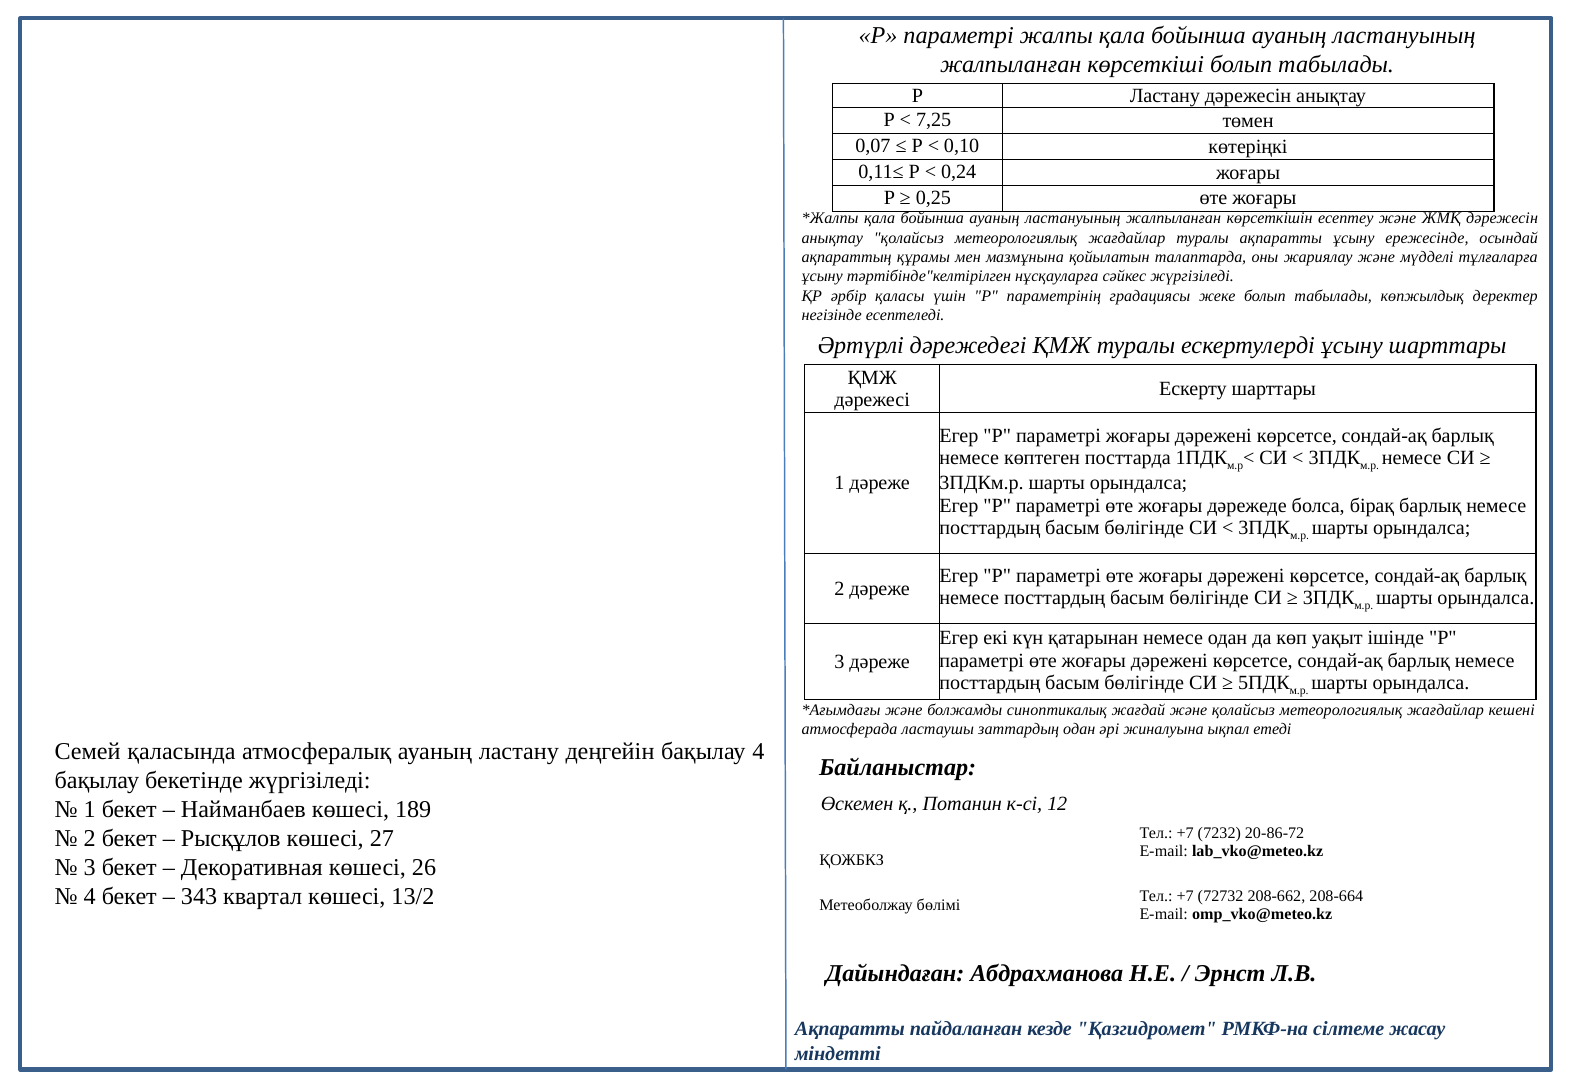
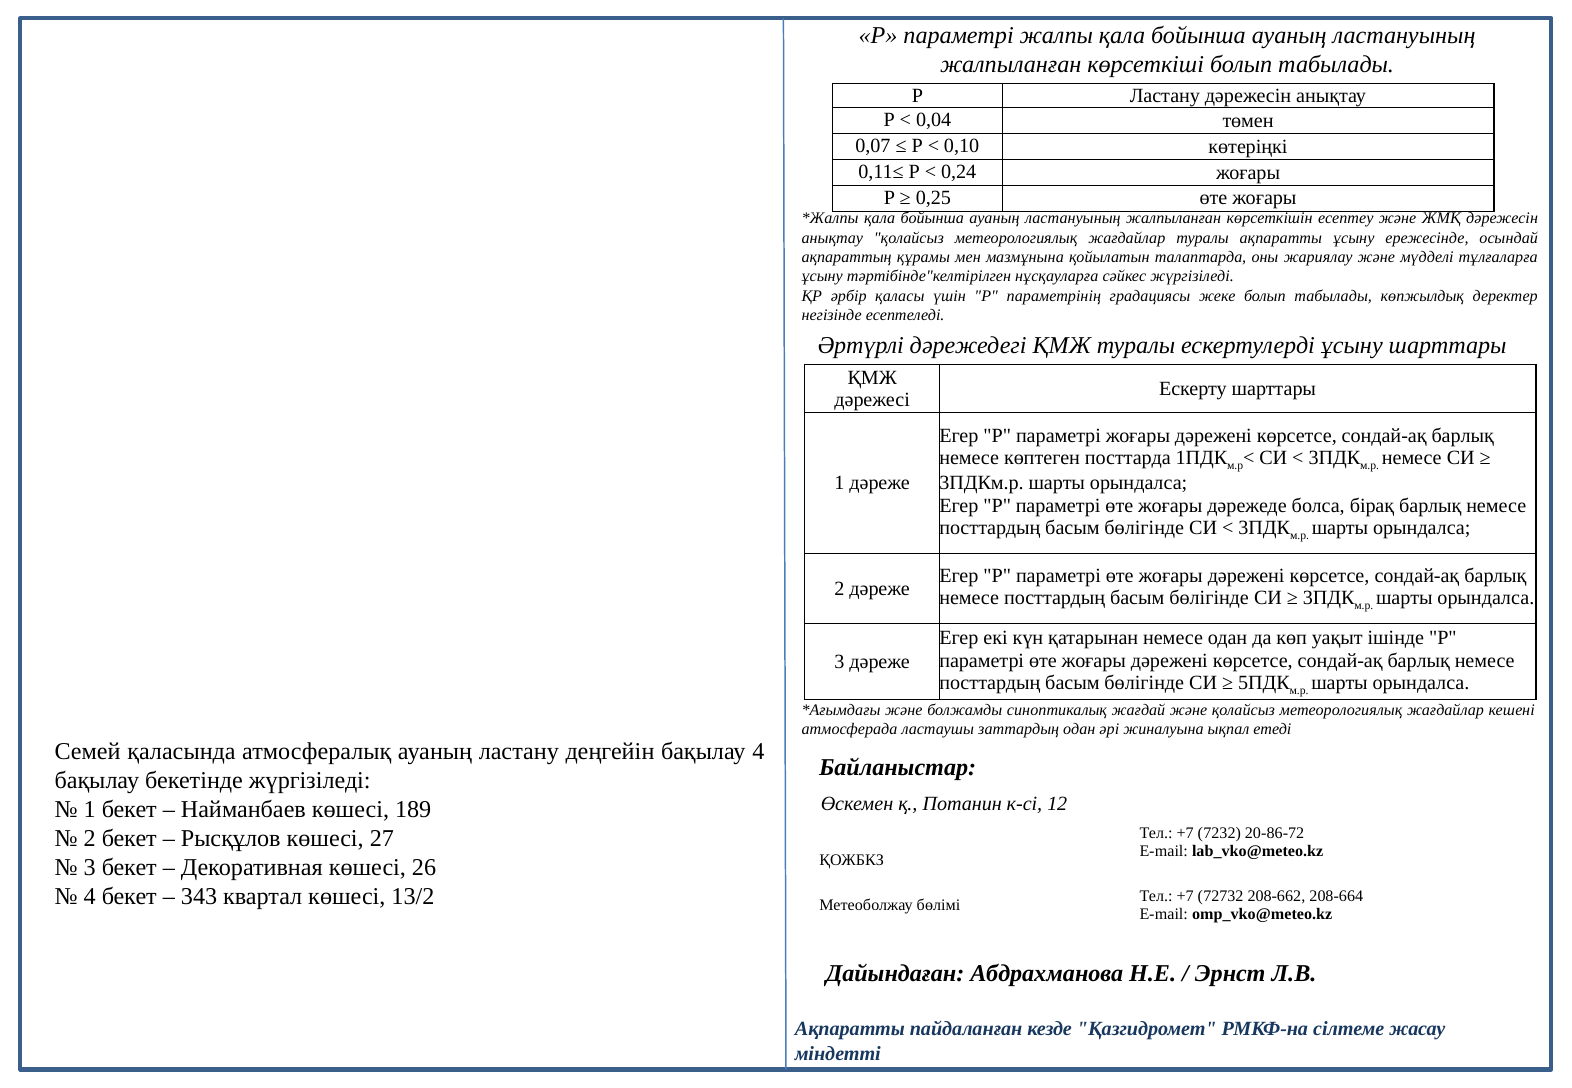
7,25: 7,25 -> 0,04
